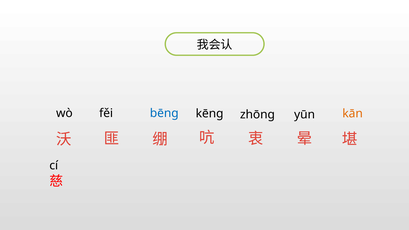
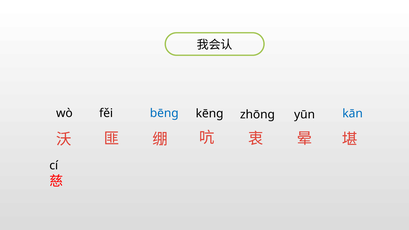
kān colour: orange -> blue
